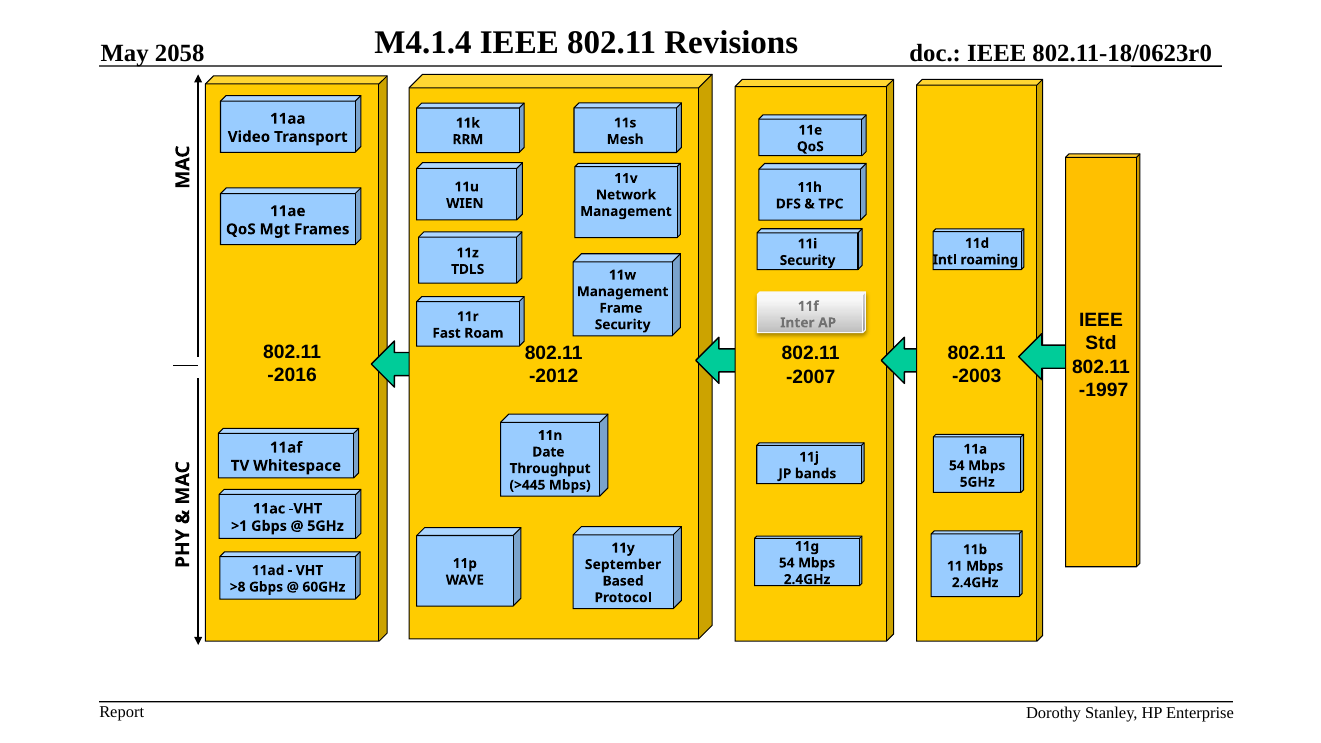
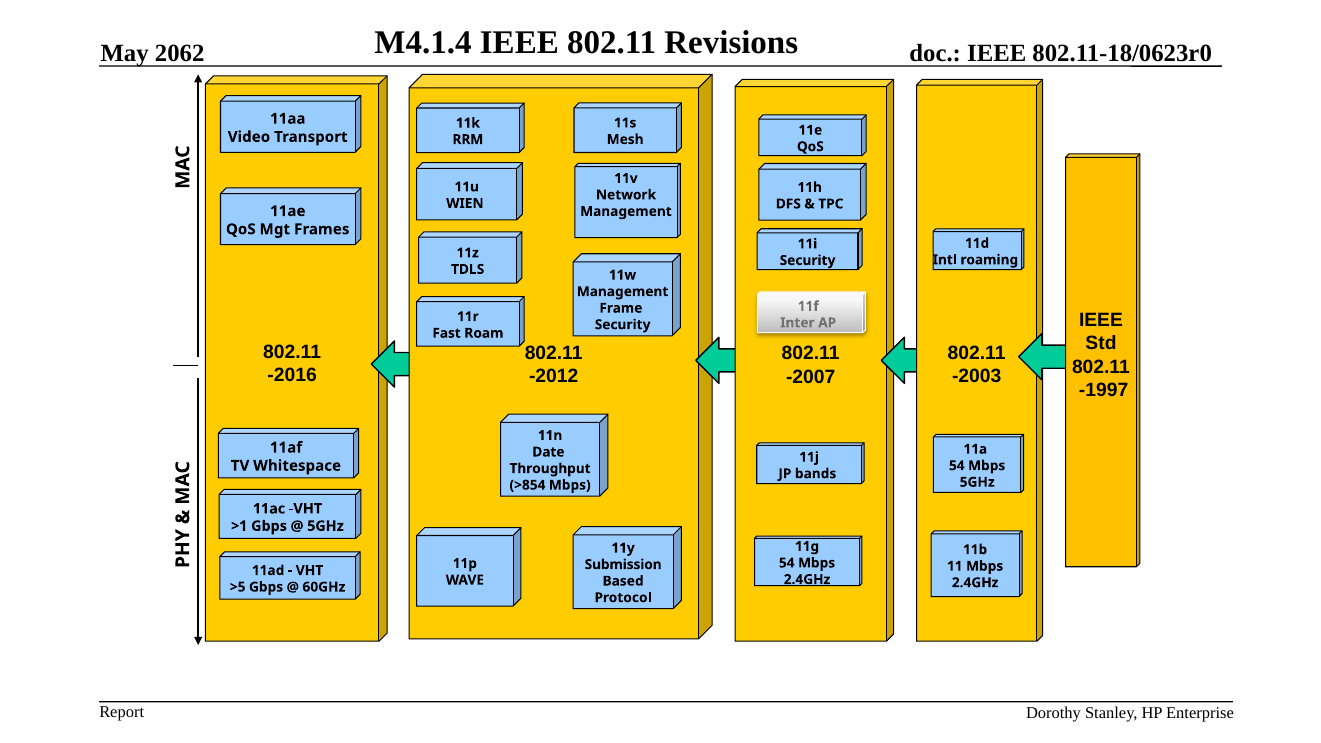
2058: 2058 -> 2062
>445: >445 -> >854
September: September -> Submission
>8: >8 -> >5
